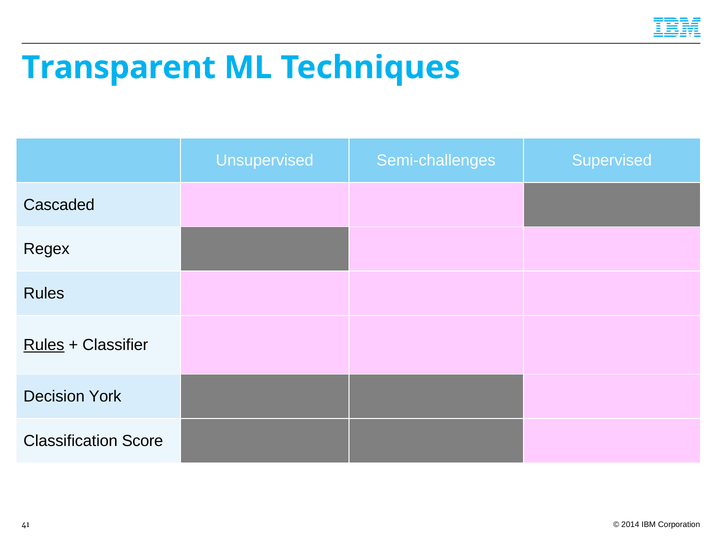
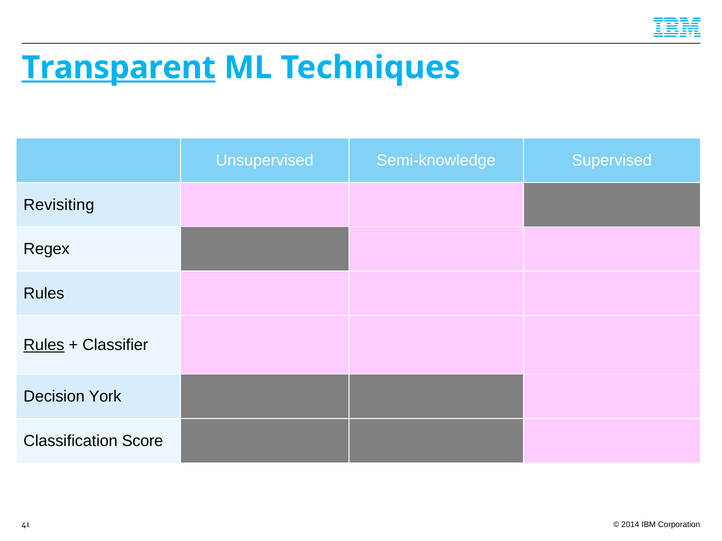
Transparent underline: none -> present
Semi-challenges: Semi-challenges -> Semi-knowledge
Cascaded: Cascaded -> Revisiting
